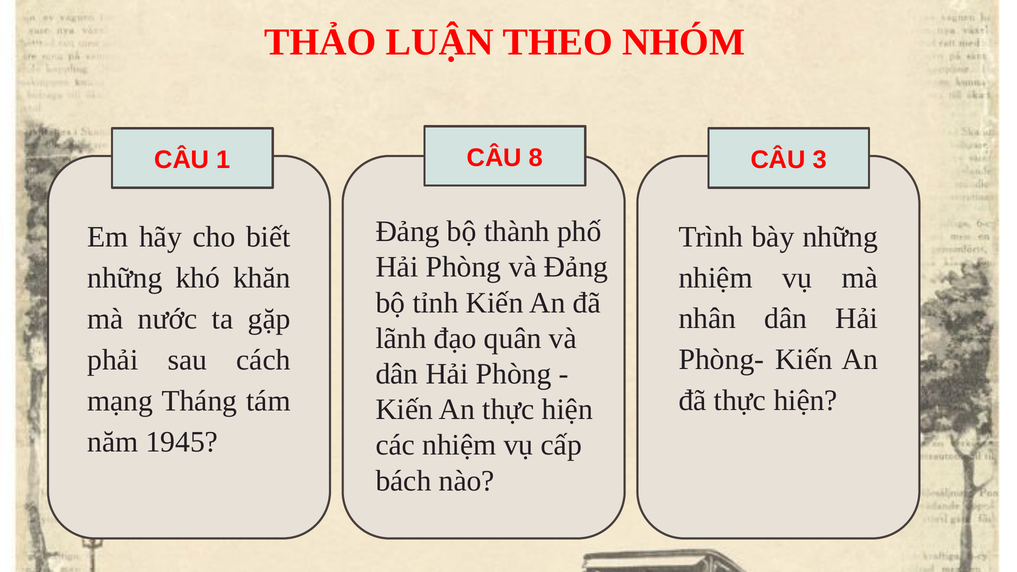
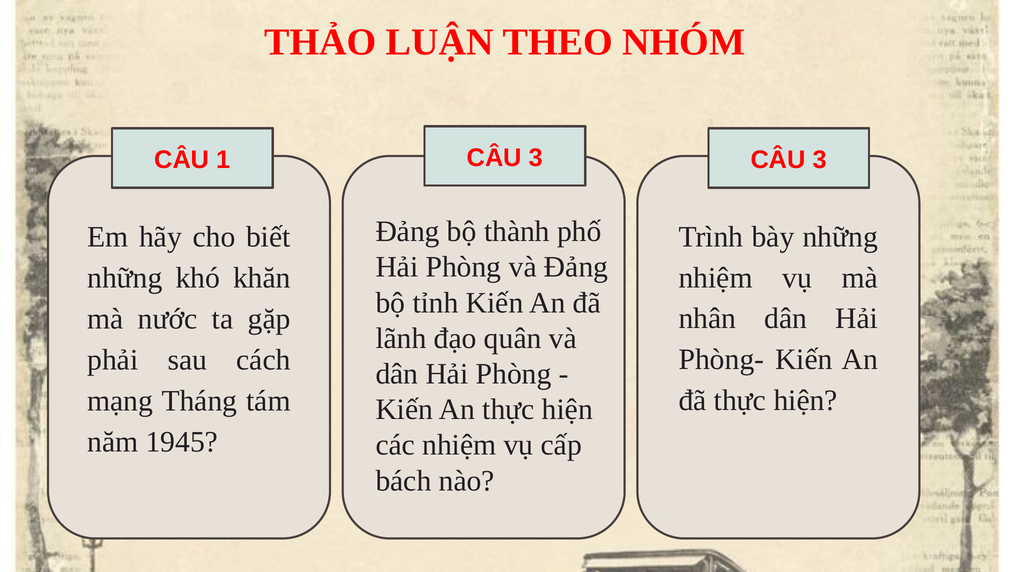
1 CÂU 8: 8 -> 3
